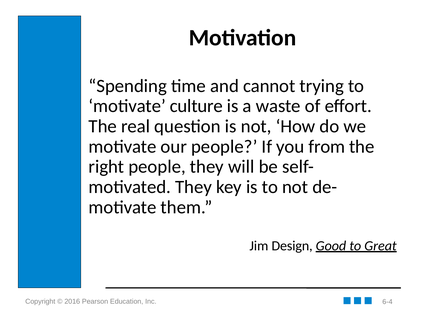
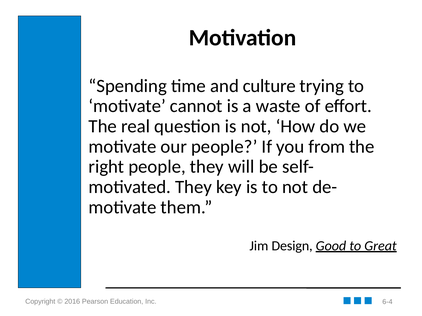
cannot: cannot -> culture
culture: culture -> cannot
